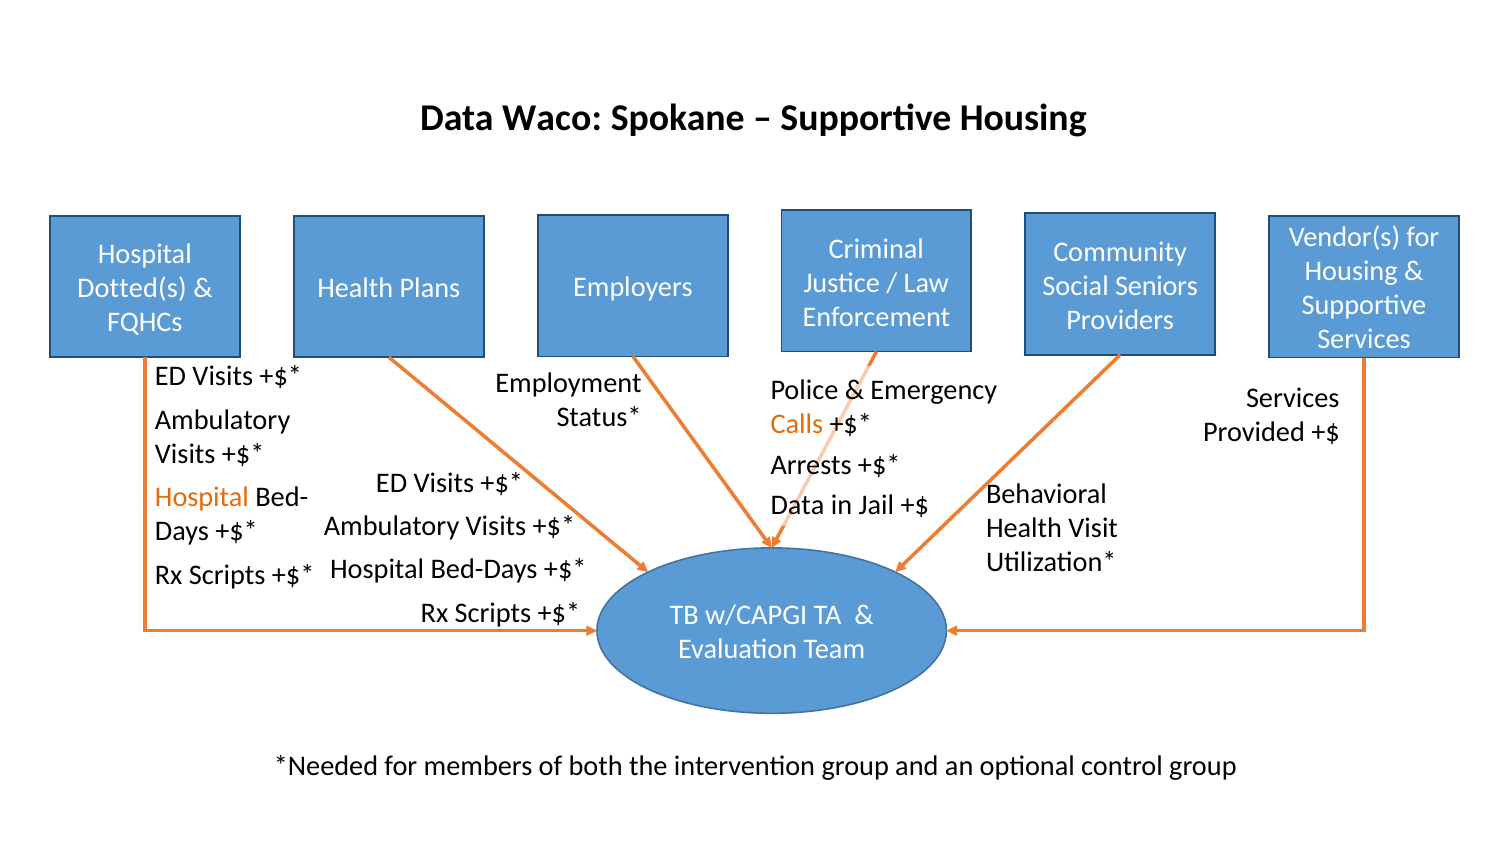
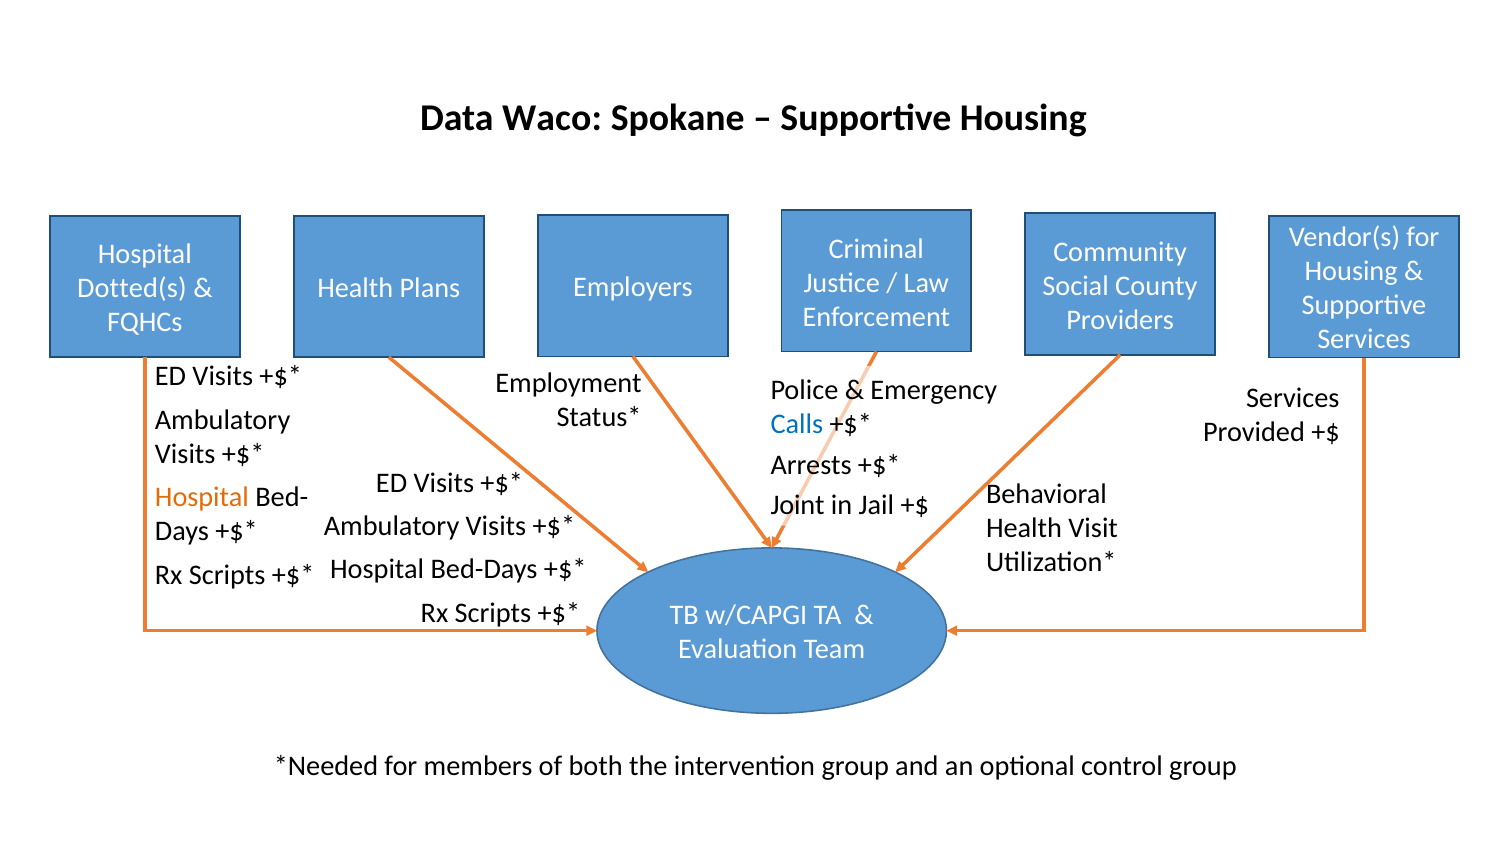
Seniors: Seniors -> County
Calls colour: orange -> blue
Data at (798, 505): Data -> Joint
